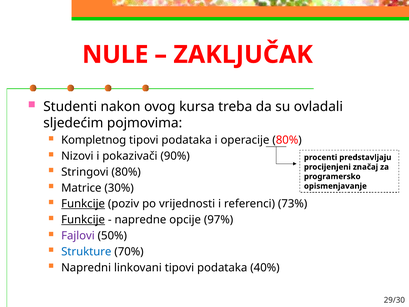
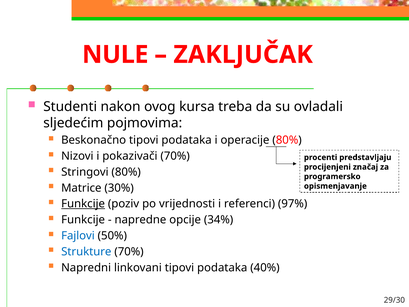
Kompletnog: Kompletnog -> Beskonačno
pokazivači 90%: 90% -> 70%
73%: 73% -> 97%
Funkcije at (83, 220) underline: present -> none
97%: 97% -> 34%
Fajlovi colour: purple -> blue
